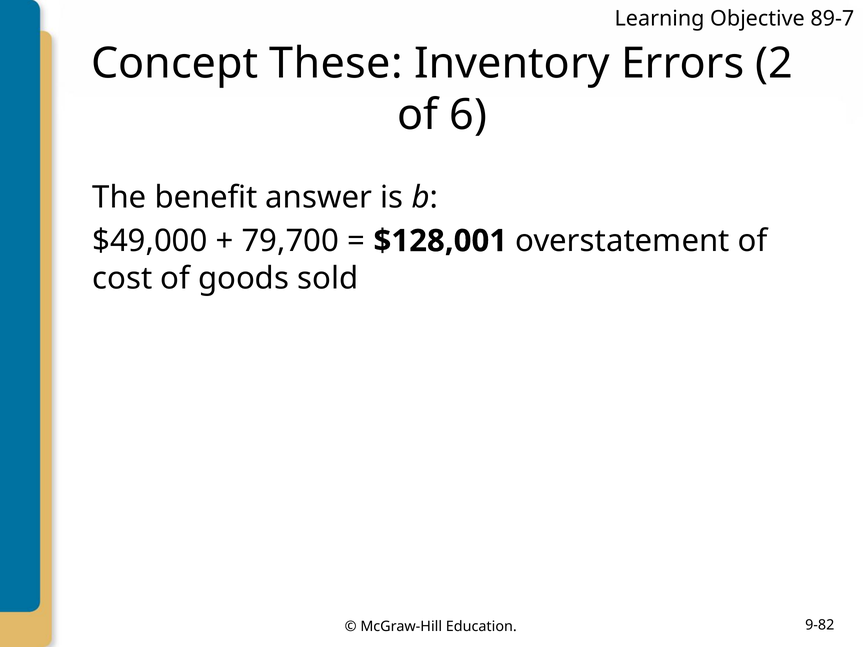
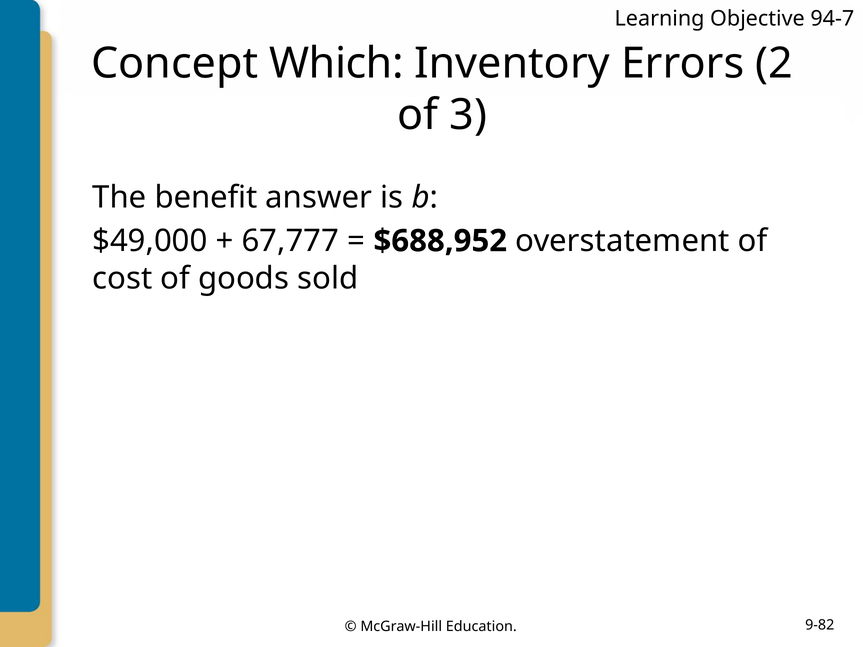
89-7: 89-7 -> 94-7
These: These -> Which
6: 6 -> 3
79,700: 79,700 -> 67,777
$128,001: $128,001 -> $688,952
